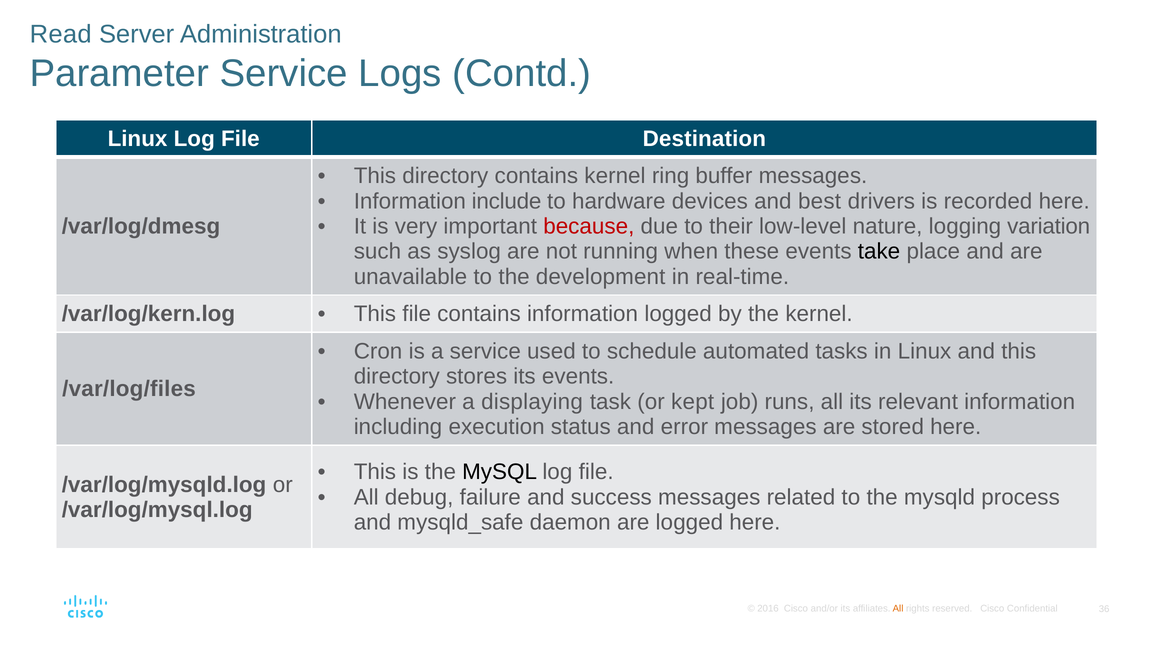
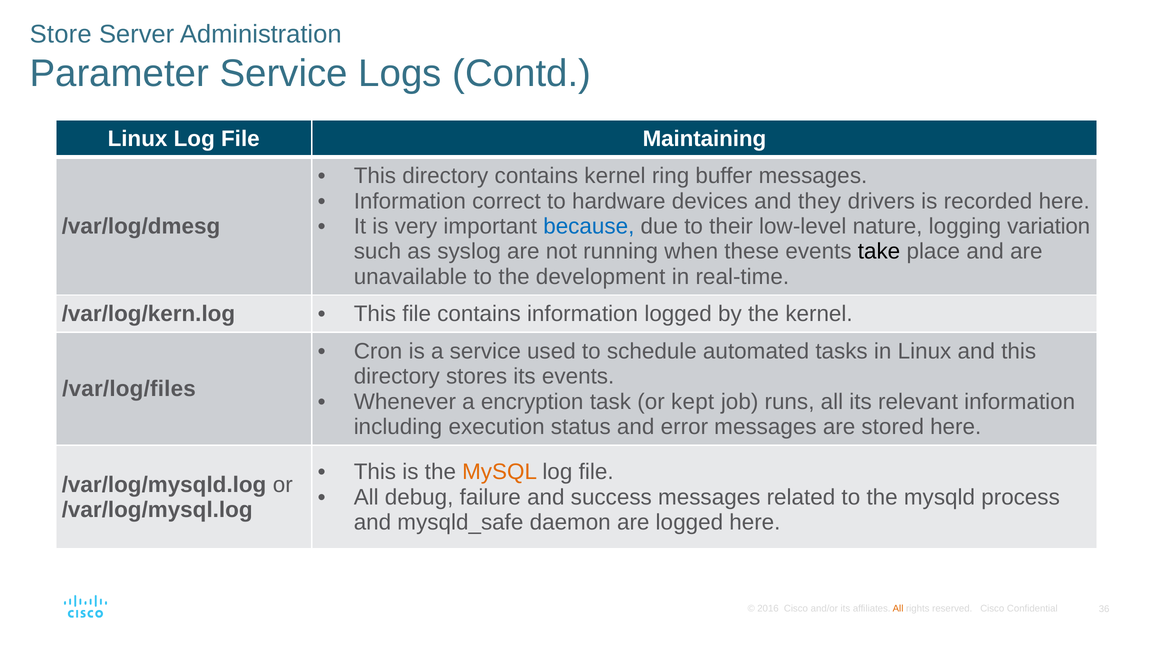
Read: Read -> Store
Destination: Destination -> Maintaining
include: include -> correct
best: best -> they
because colour: red -> blue
displaying: displaying -> encryption
MySQL colour: black -> orange
